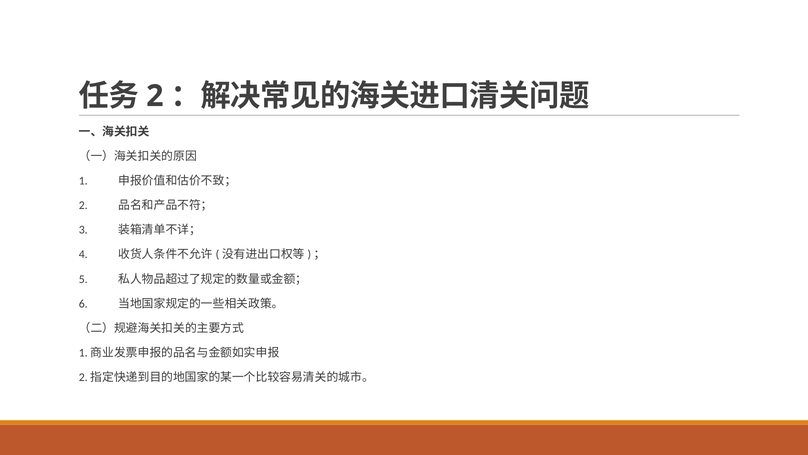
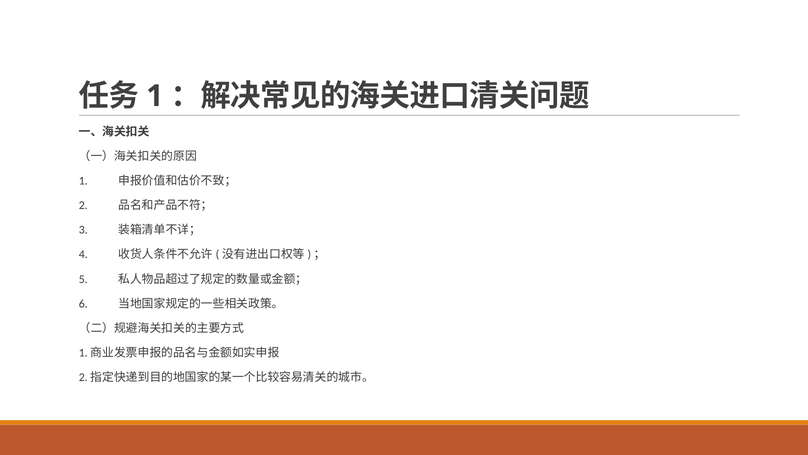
2 at (155, 96): 2 -> 1
